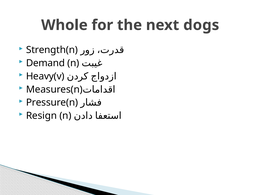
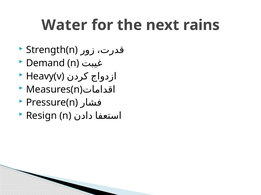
Whole: Whole -> Water
dogs: dogs -> rains
